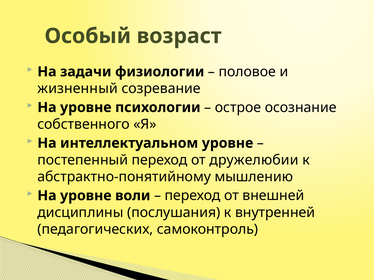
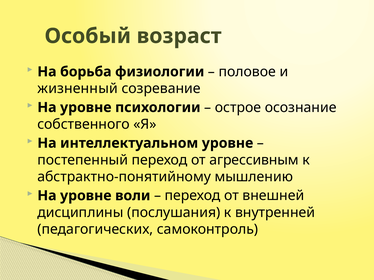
задачи: задачи -> борьба
дружелюбии: дружелюбии -> агрессивным
